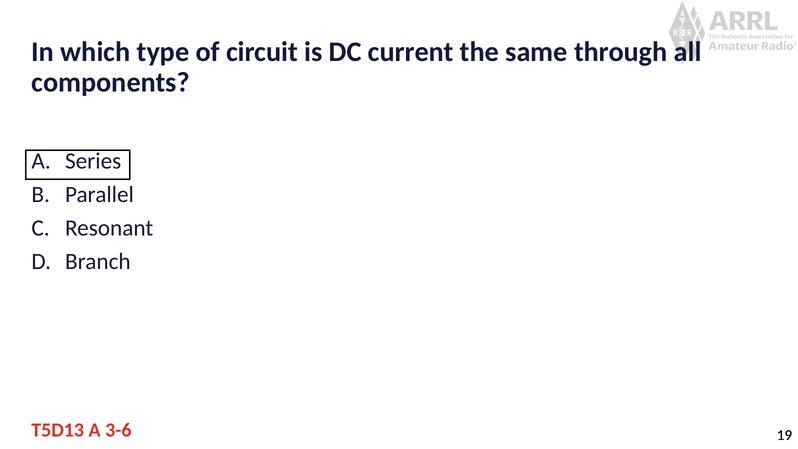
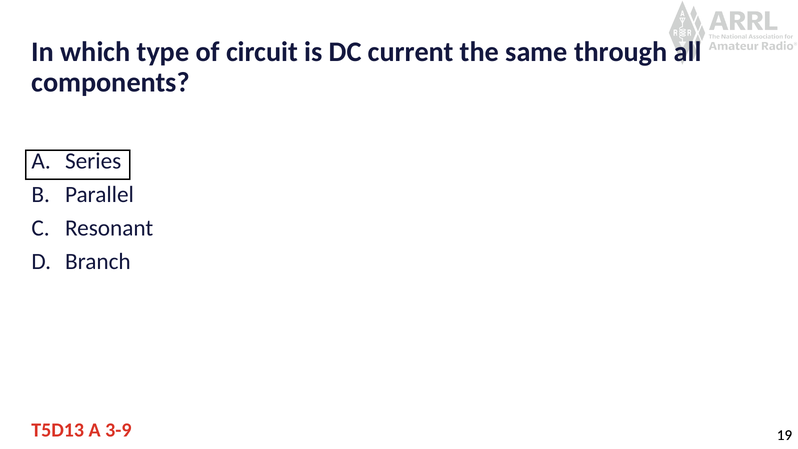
3-6: 3-6 -> 3-9
